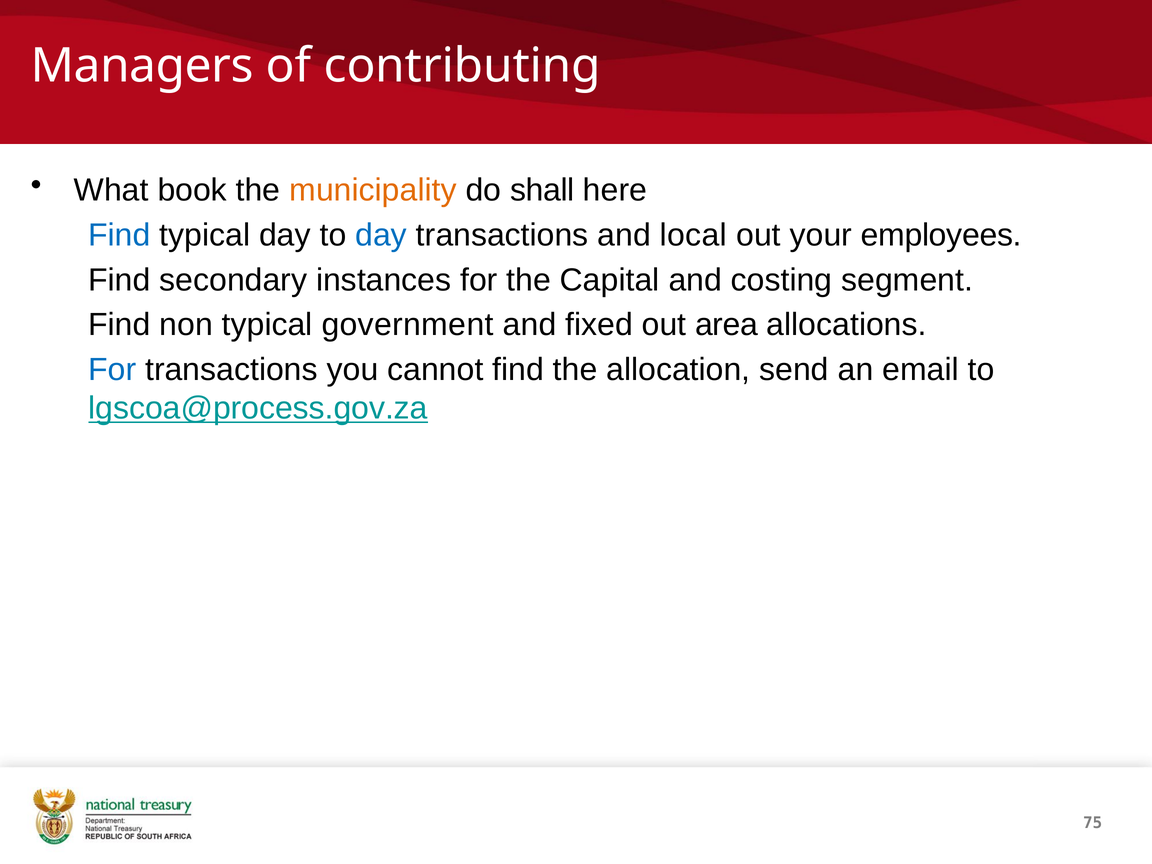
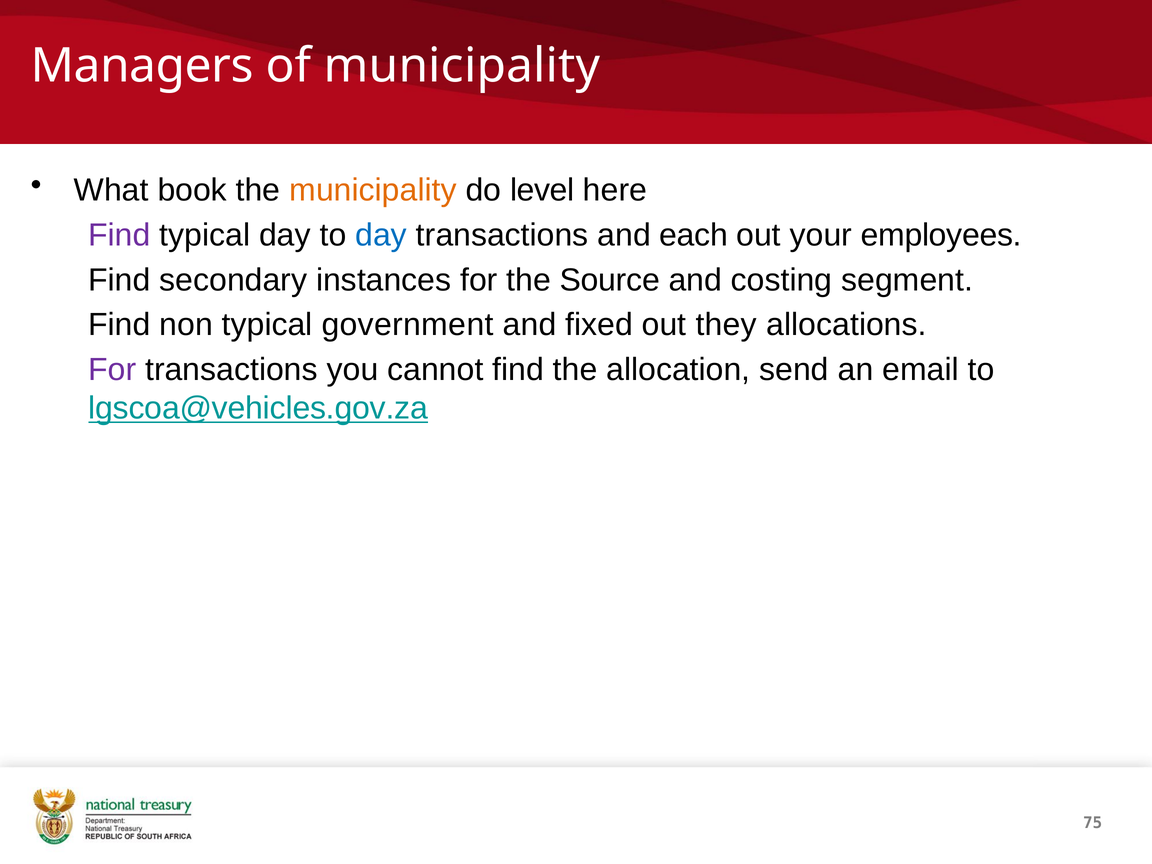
of contributing: contributing -> municipality
shall: shall -> level
Find at (119, 235) colour: blue -> purple
local: local -> each
Capital: Capital -> Source
area: area -> they
For at (112, 370) colour: blue -> purple
lgscoa@process.gov.za: lgscoa@process.gov.za -> lgscoa@vehicles.gov.za
